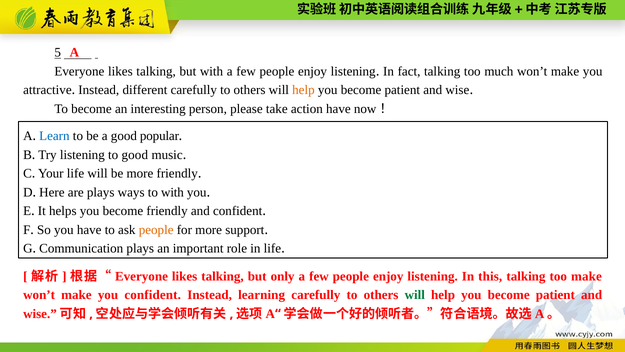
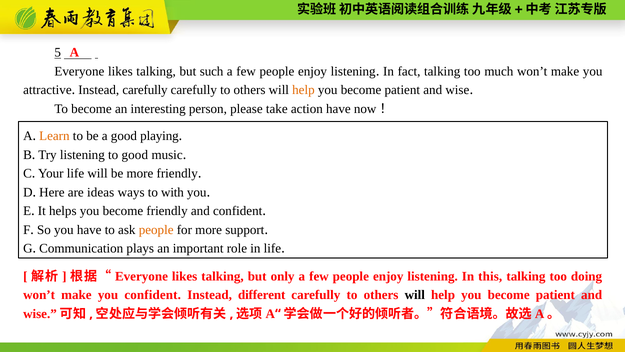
but with: with -> such
Instead different: different -> carefully
Learn colour: blue -> orange
popular: popular -> playing
are plays: plays -> ideas
too make: make -> doing
learning: learning -> different
will at (415, 295) colour: green -> black
